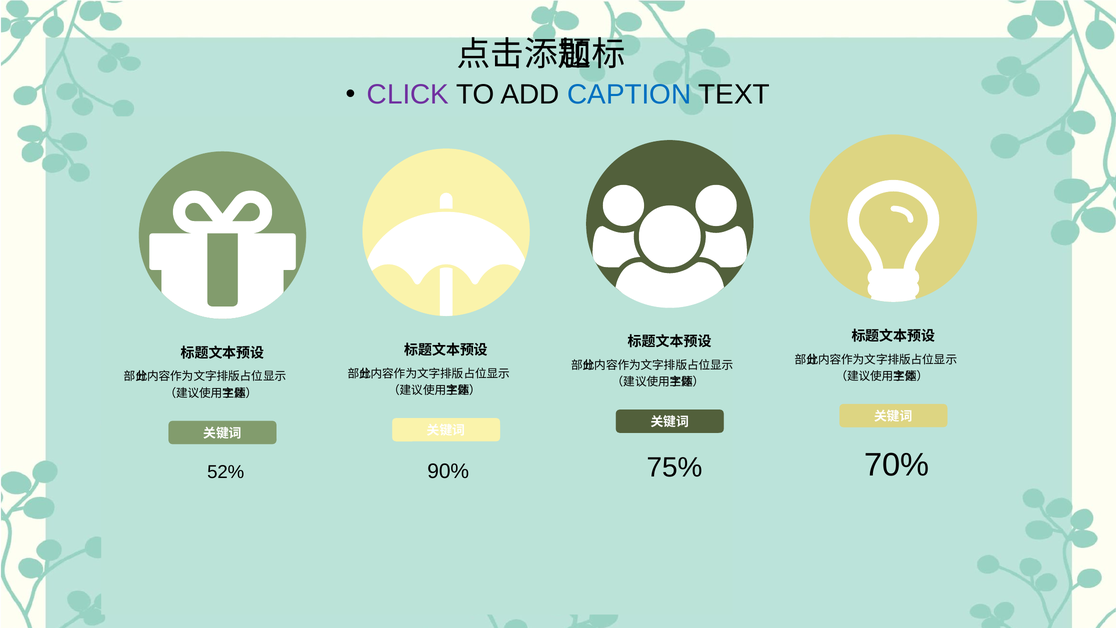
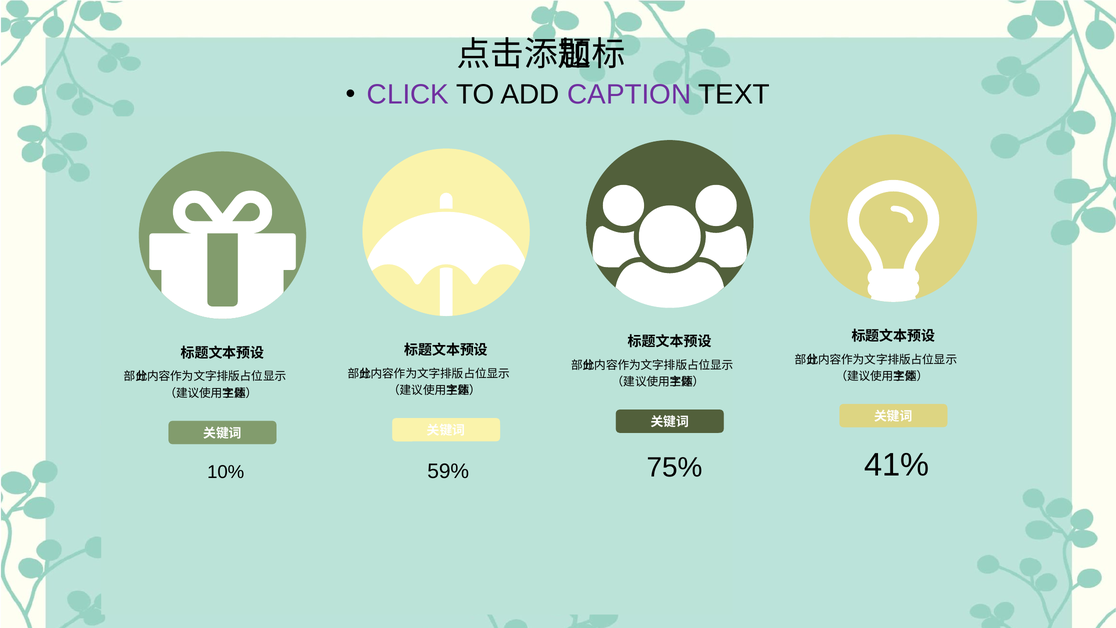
CAPTION colour: blue -> purple
70%: 70% -> 41%
90%: 90% -> 59%
52%: 52% -> 10%
